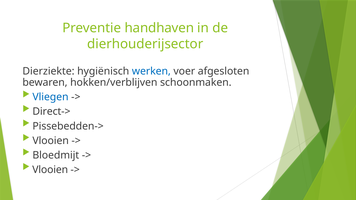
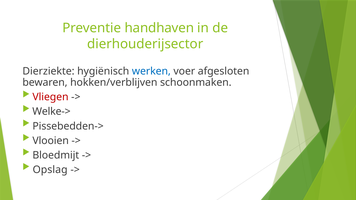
Vliegen colour: blue -> red
Direct->: Direct-> -> Welke->
Vlooien at (50, 170): Vlooien -> Opslag
